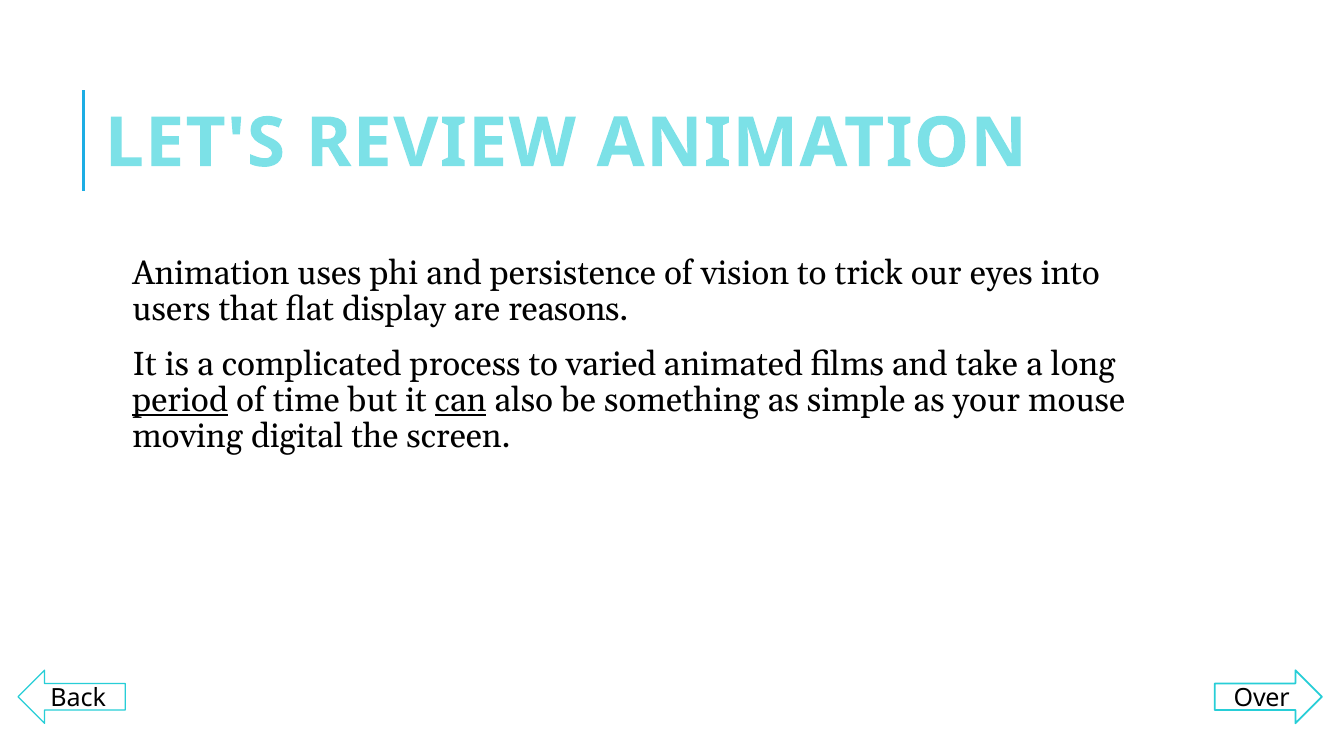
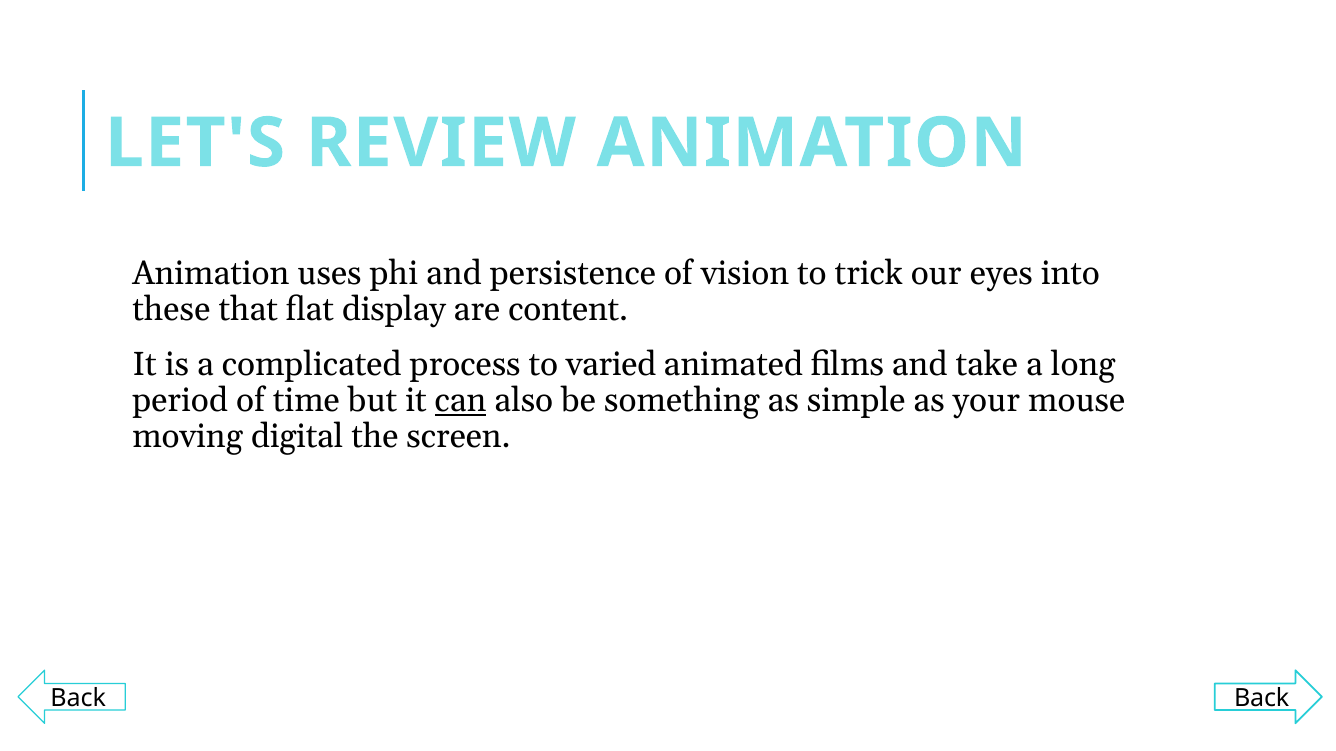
users: users -> these
reasons: reasons -> content
period underline: present -> none
Over at (1262, 699): Over -> Back
